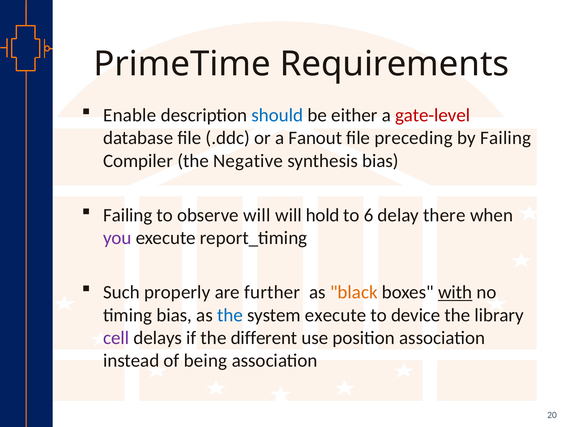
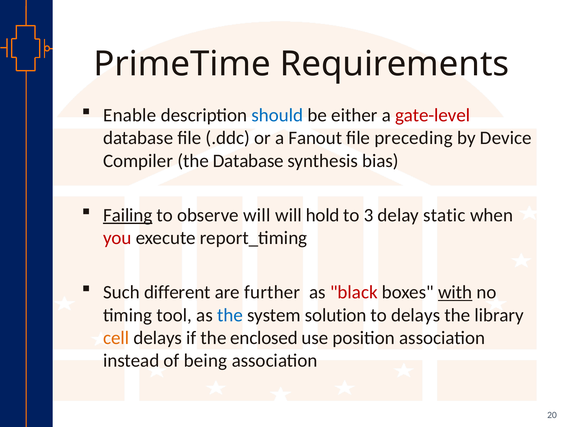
by Failing: Failing -> Device
the Negative: Negative -> Database
Failing at (128, 215) underline: none -> present
6: 6 -> 3
there: there -> static
you colour: purple -> red
properly: properly -> different
black colour: orange -> red
timing bias: bias -> tool
system execute: execute -> solution
to device: device -> delays
cell colour: purple -> orange
different: different -> enclosed
